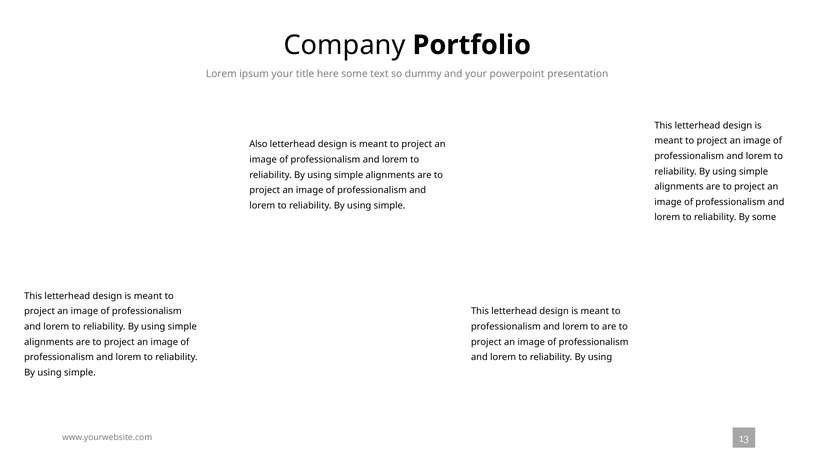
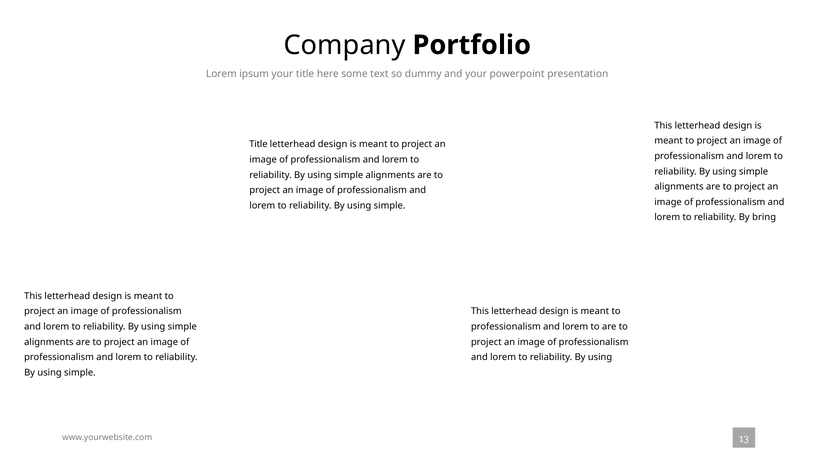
Also at (258, 144): Also -> Title
By some: some -> bring
